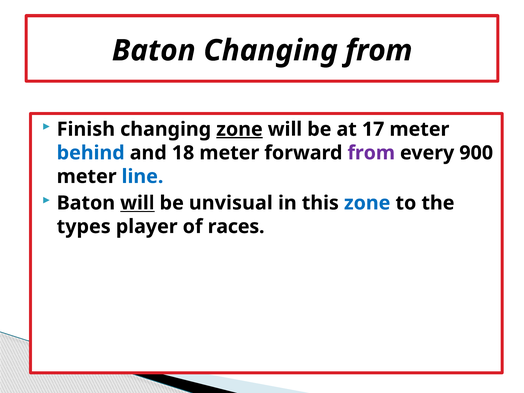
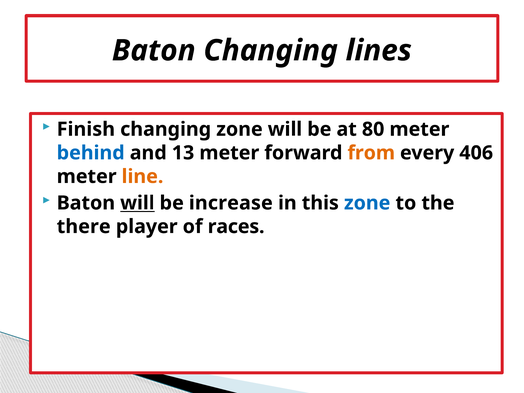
Changing from: from -> lines
zone at (239, 129) underline: present -> none
17: 17 -> 80
18: 18 -> 13
from at (371, 153) colour: purple -> orange
900: 900 -> 406
line colour: blue -> orange
unvisual: unvisual -> increase
types: types -> there
